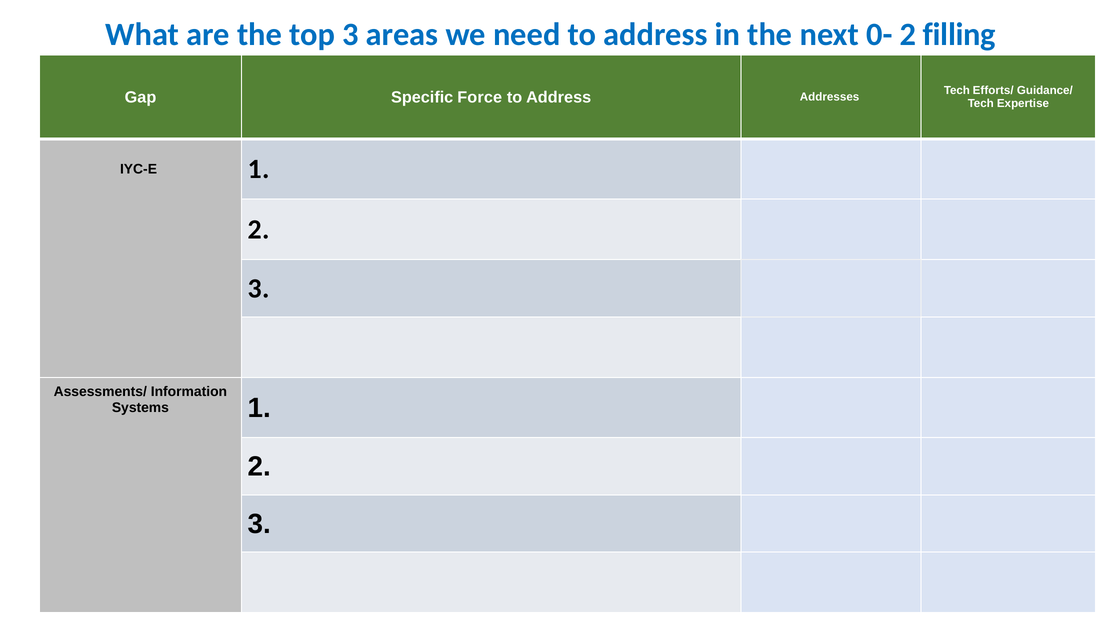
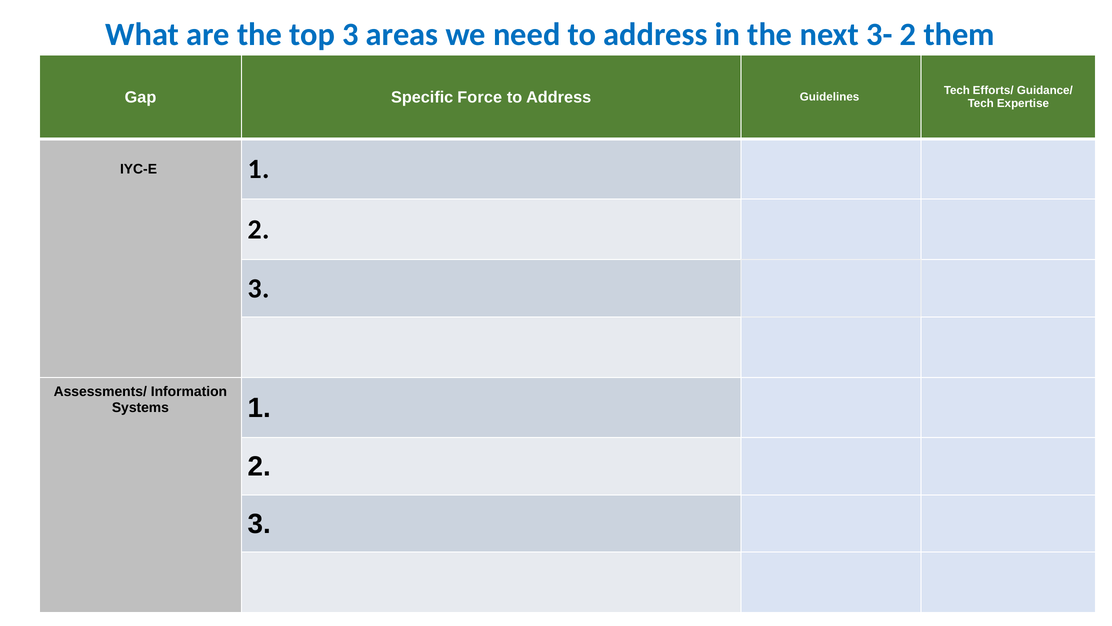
0-: 0- -> 3-
filling: filling -> them
Addresses: Addresses -> Guidelines
